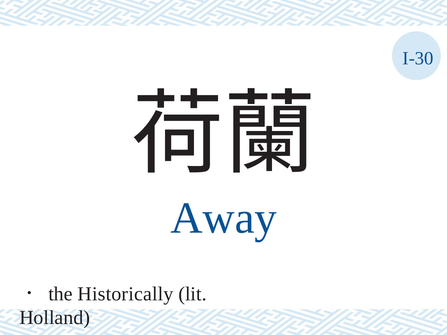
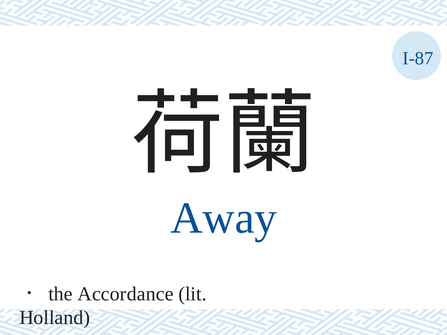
I-30: I-30 -> I-87
Historically: Historically -> Accordance
